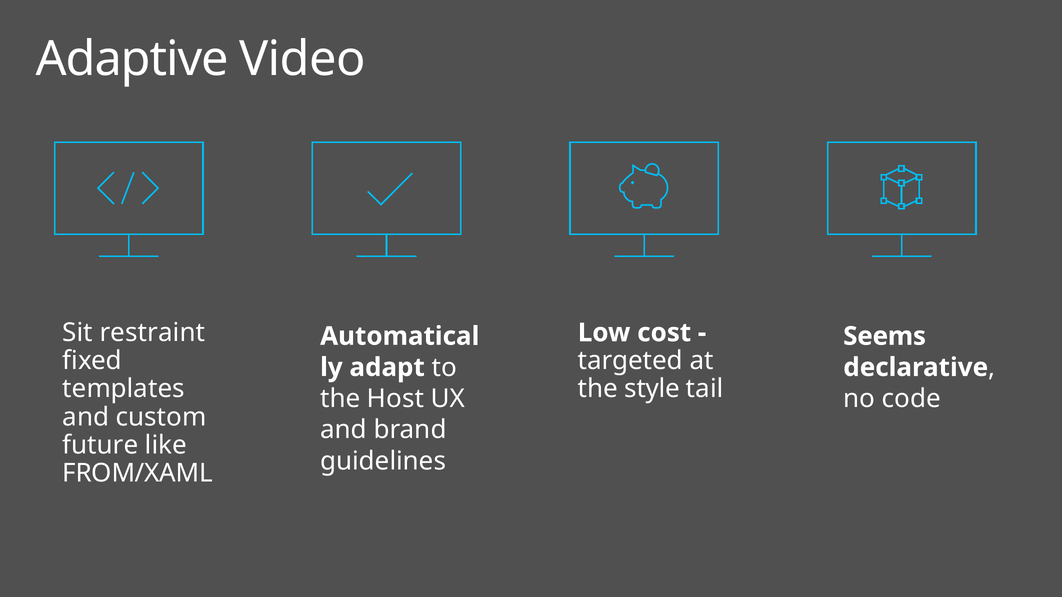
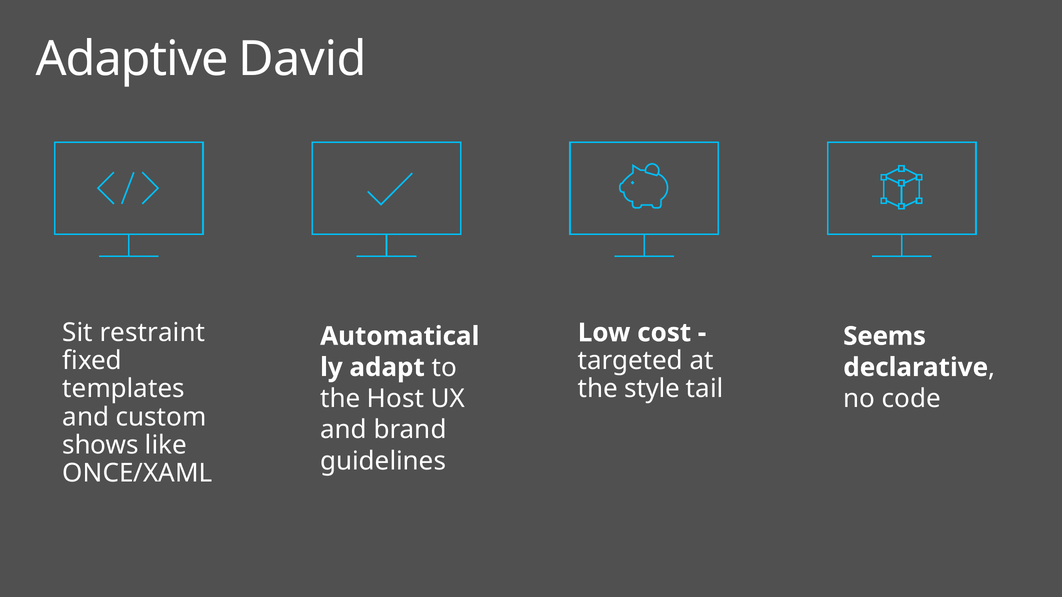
Video: Video -> David
future: future -> shows
FROM/XAML: FROM/XAML -> ONCE/XAML
